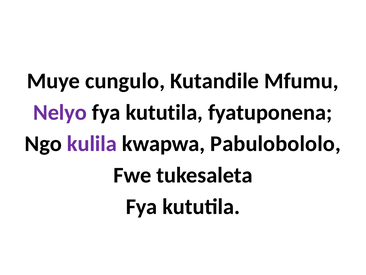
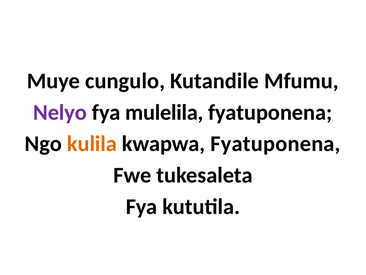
kututila at (164, 112): kututila -> mulelila
kulila colour: purple -> orange
kwapwa Pabulobololo: Pabulobololo -> Fyatuponena
